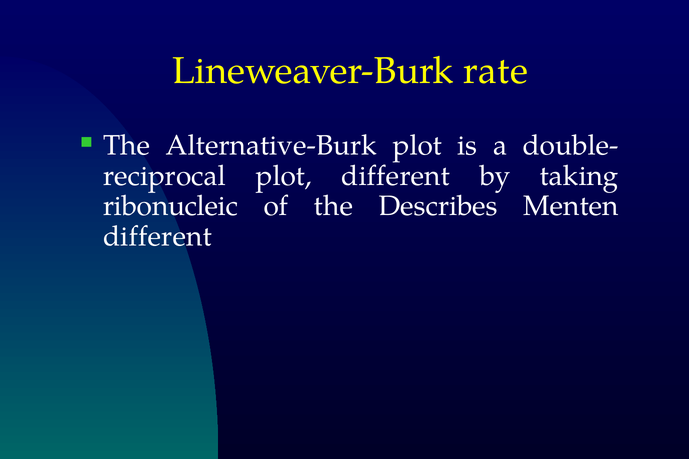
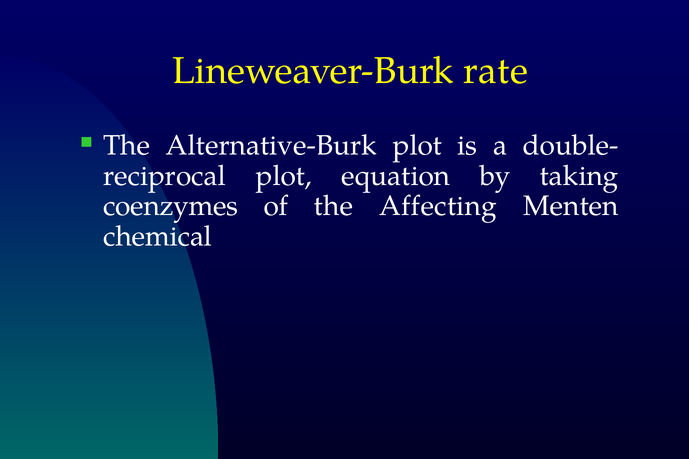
plot different: different -> equation
ribonucleic: ribonucleic -> coenzymes
Describes: Describes -> Affecting
different at (158, 237): different -> chemical
